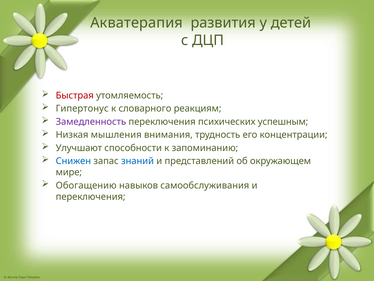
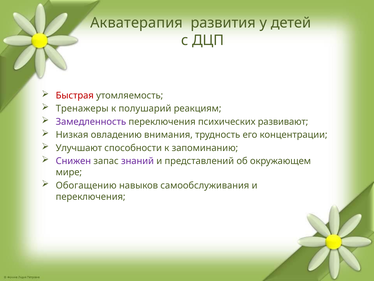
Гипертонус: Гипертонус -> Тренажеры
словарного: словарного -> полушарий
успешным: успешным -> развивают
мышления: мышления -> овладению
Снижен colour: blue -> purple
знаний colour: blue -> purple
